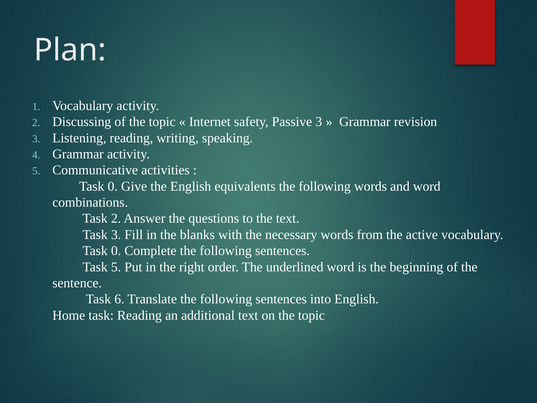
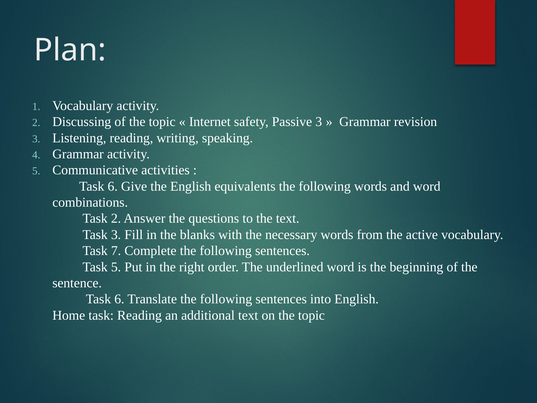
0 at (113, 186): 0 -> 6
0 at (116, 251): 0 -> 7
